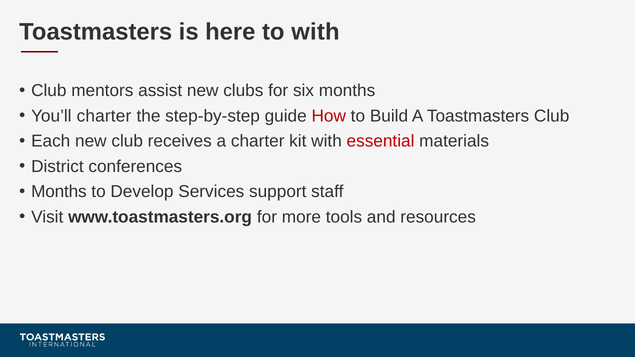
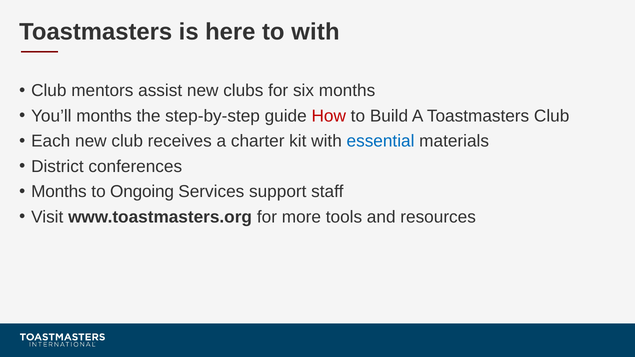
You’ll charter: charter -> months
essential colour: red -> blue
Develop: Develop -> Ongoing
